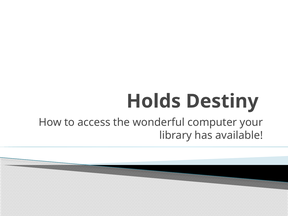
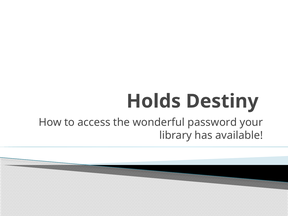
computer: computer -> password
